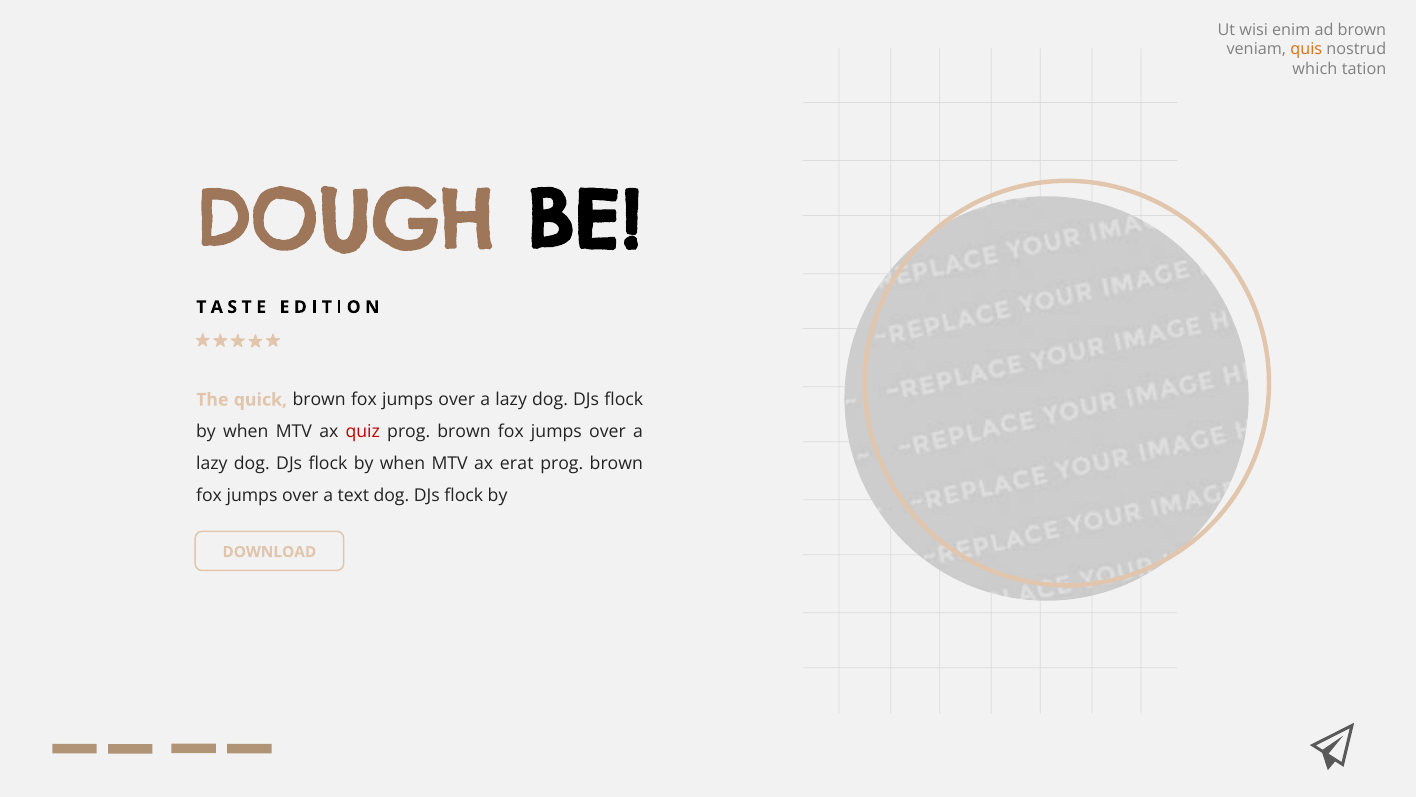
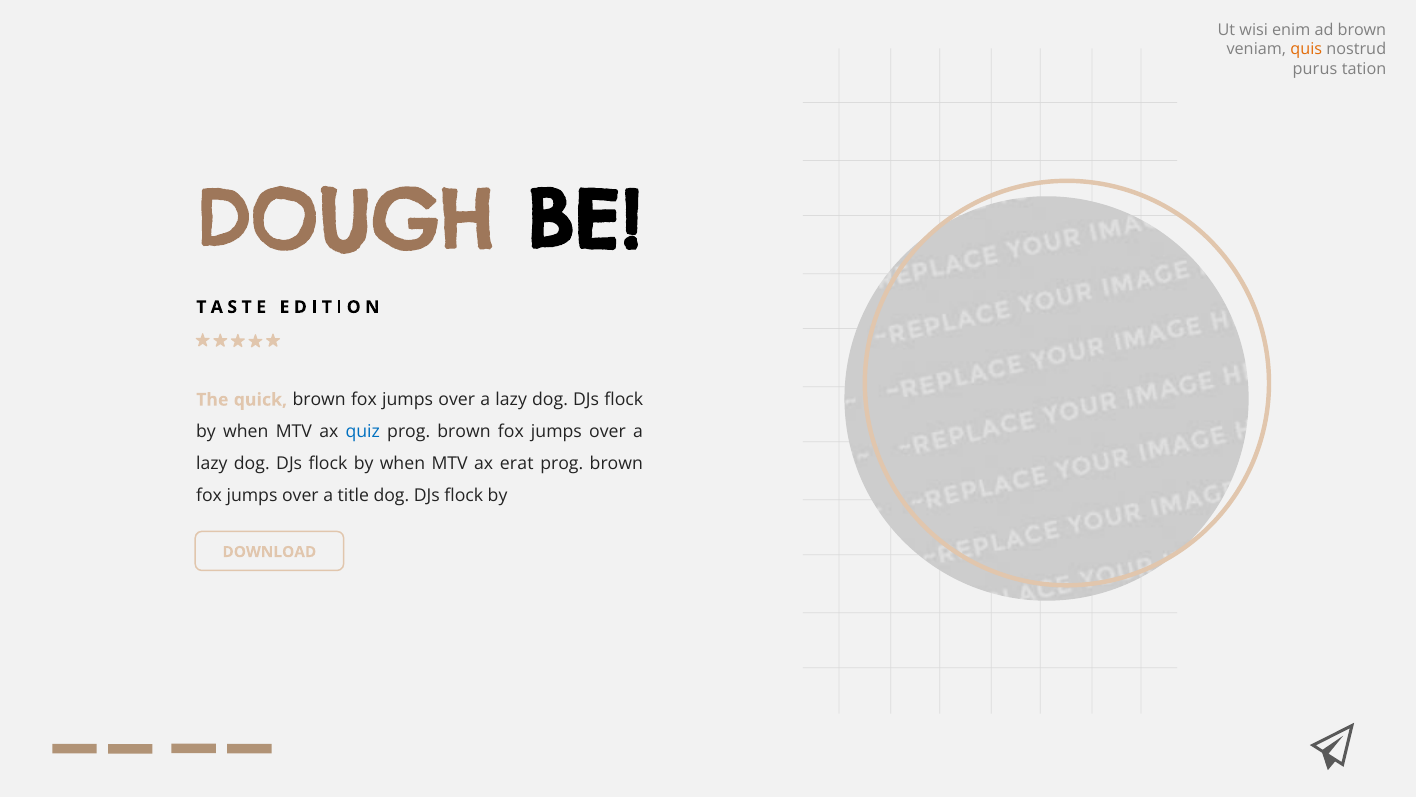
which: which -> purus
quiz colour: red -> blue
text: text -> title
